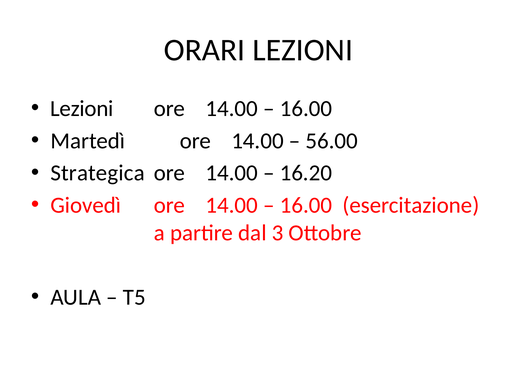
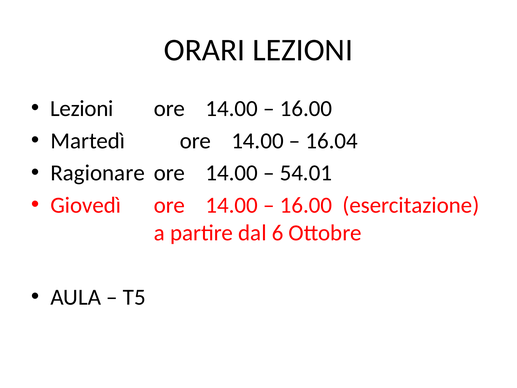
56.00: 56.00 -> 16.04
Strategica: Strategica -> Ragionare
16.20: 16.20 -> 54.01
3: 3 -> 6
